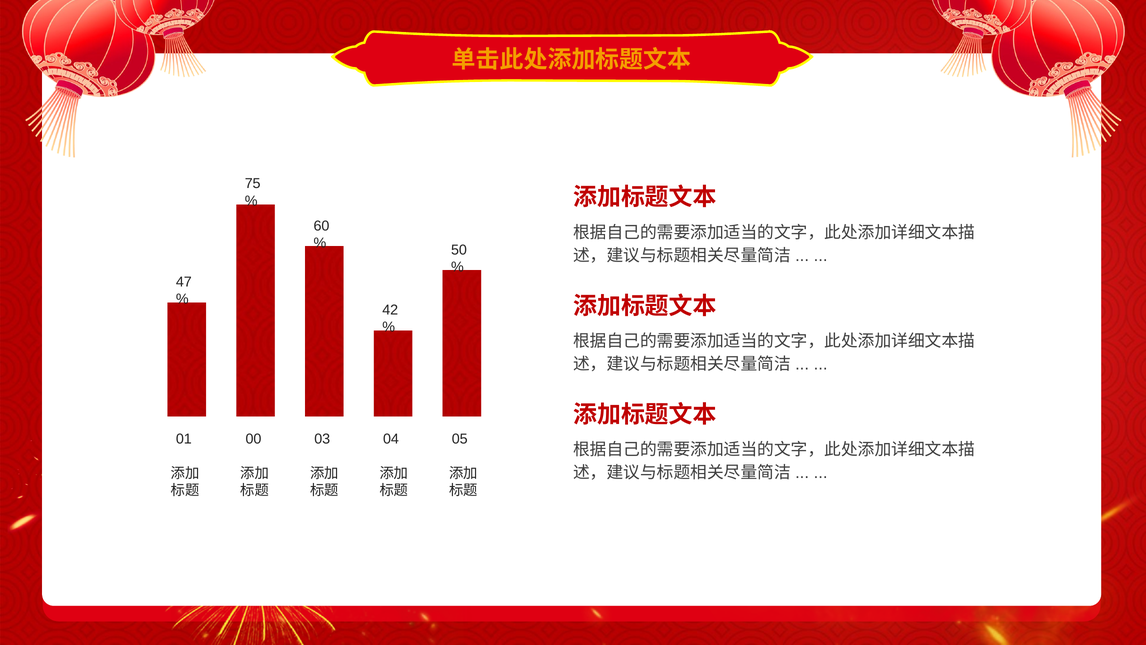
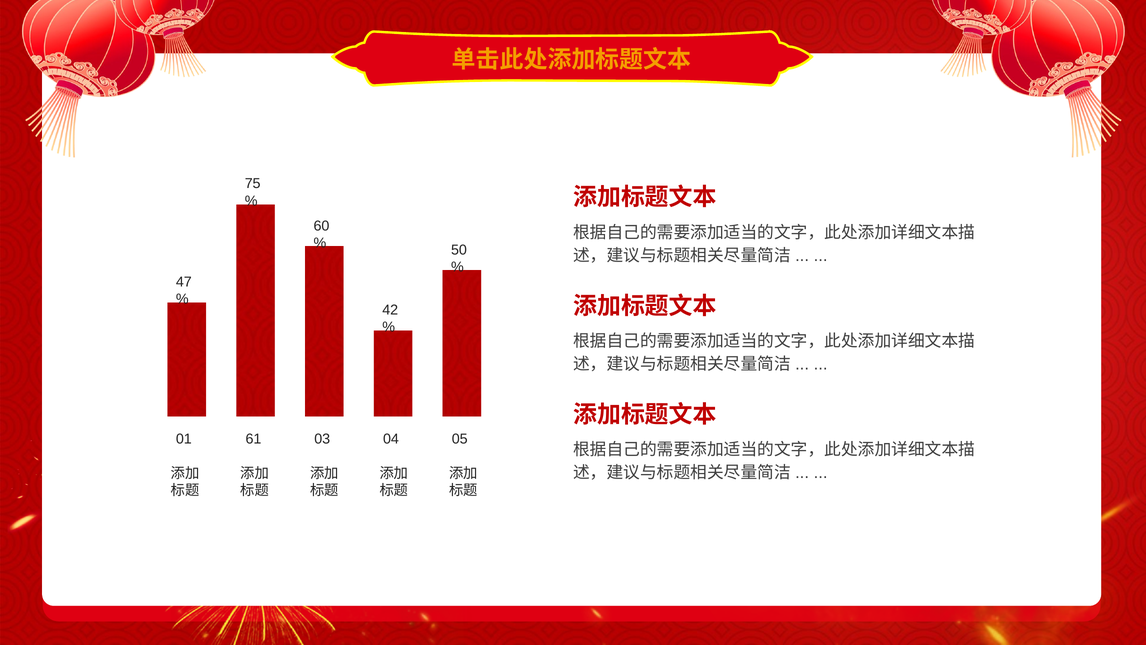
00: 00 -> 61
